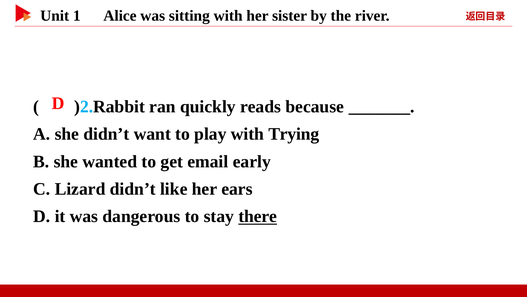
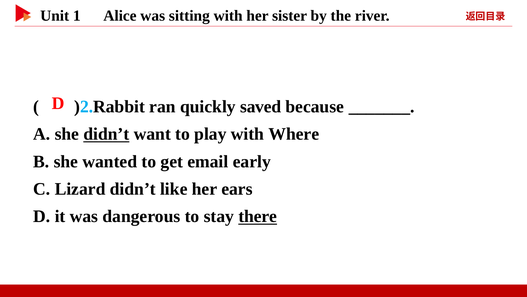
reads: reads -> saved
didn’t at (106, 134) underline: none -> present
Trying: Trying -> Where
